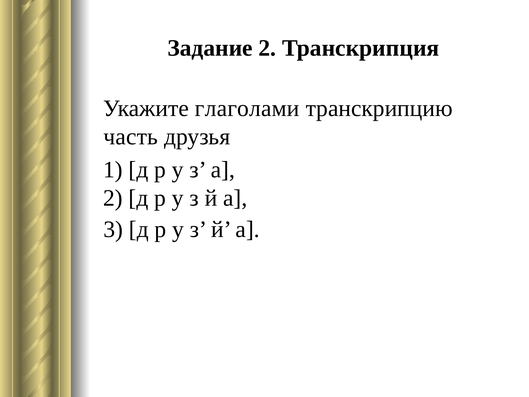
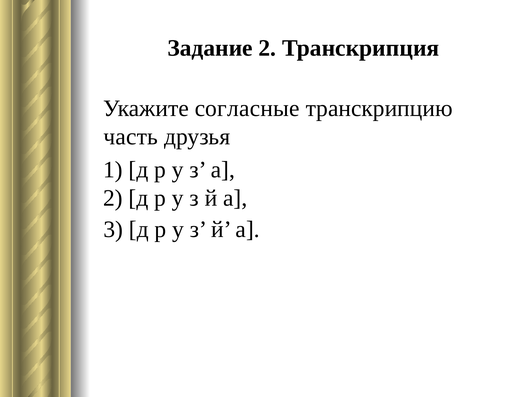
глаголами: глаголами -> согласные
